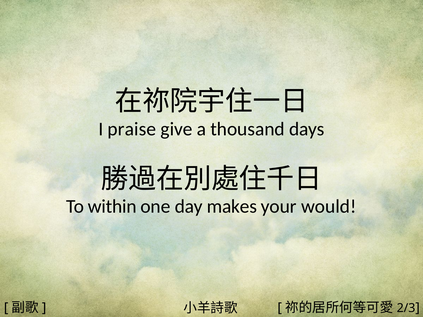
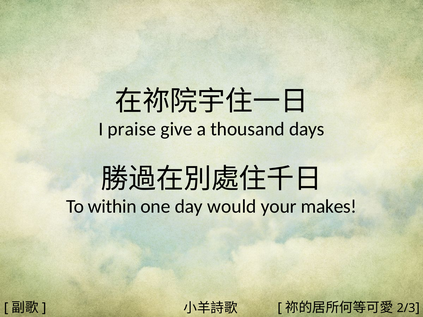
makes: makes -> would
would: would -> makes
